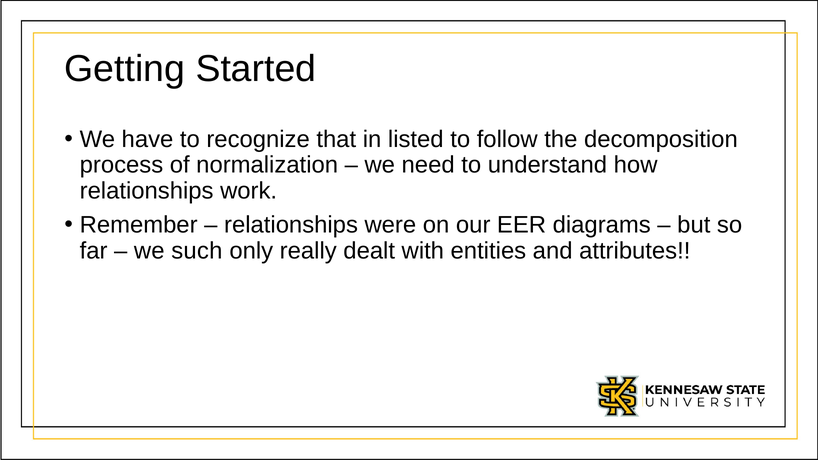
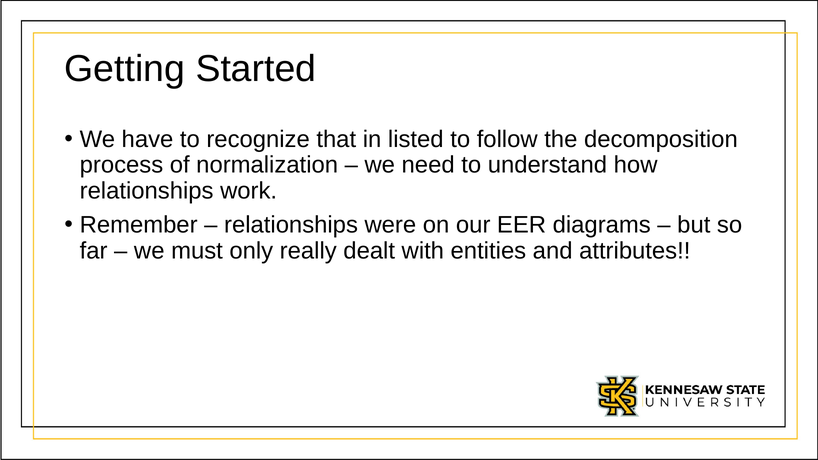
such: such -> must
